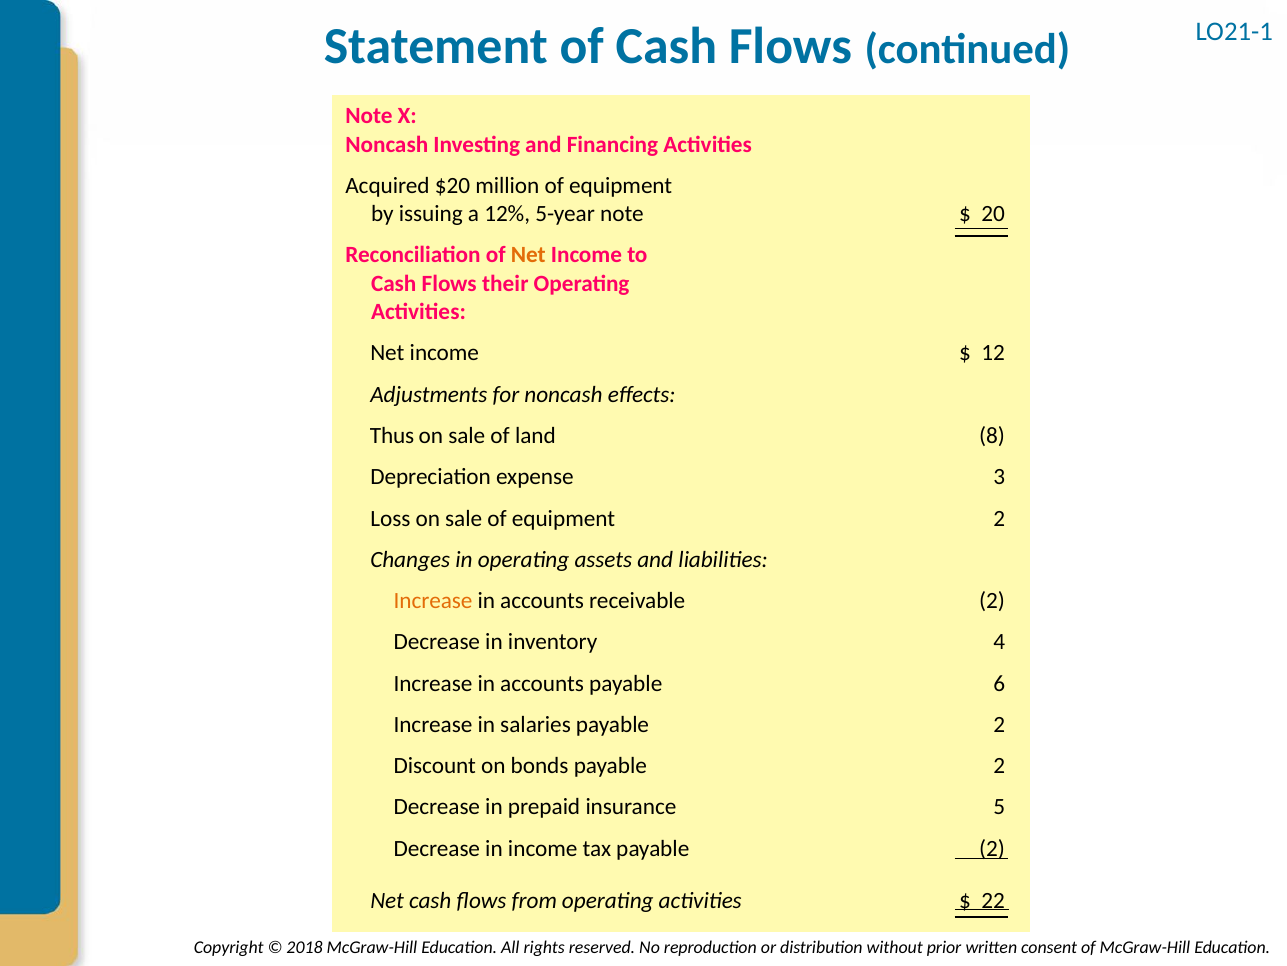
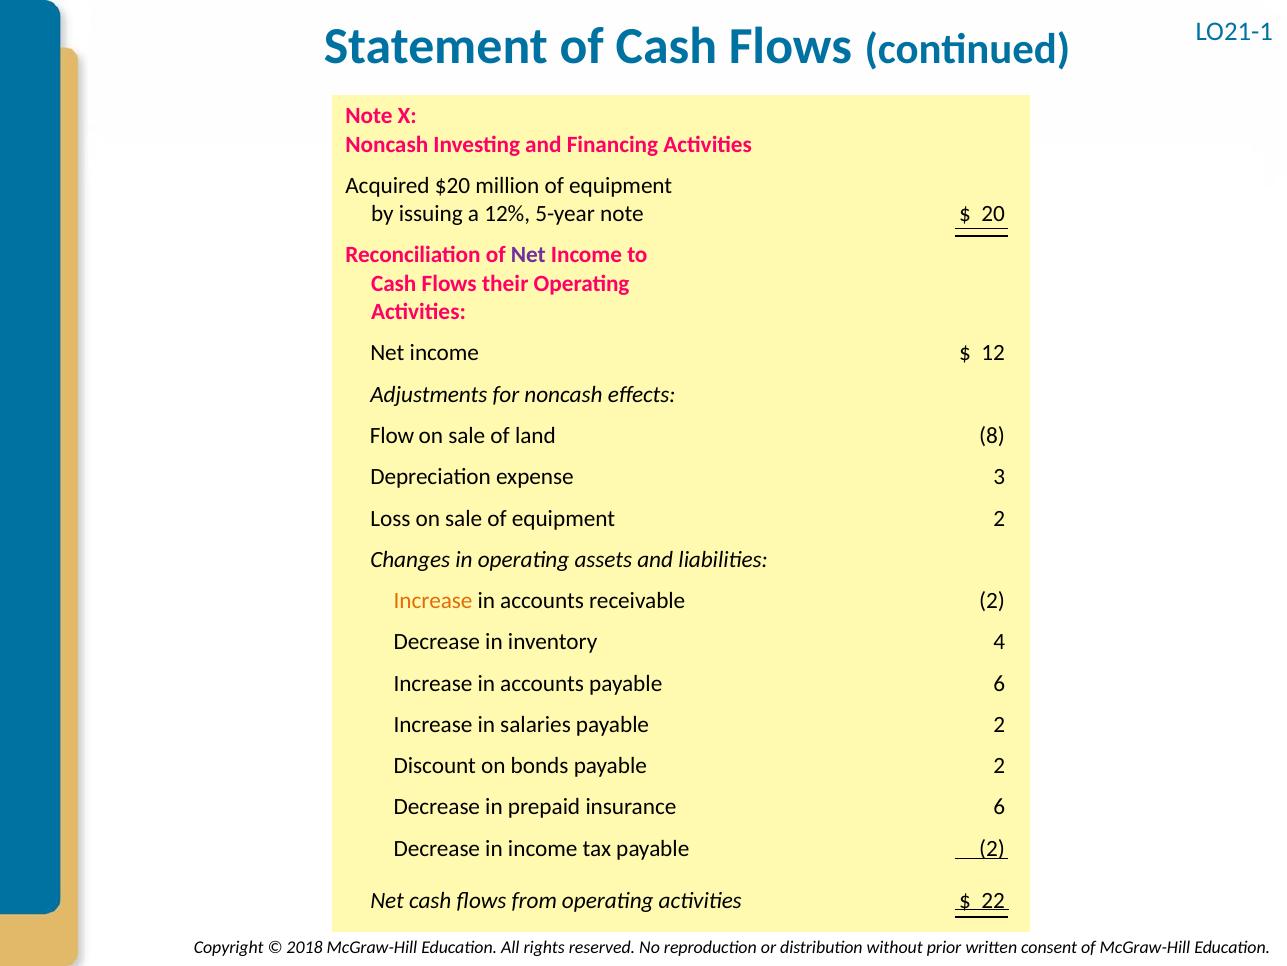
Net at (528, 255) colour: orange -> purple
Thus: Thus -> Flow
insurance 5: 5 -> 6
